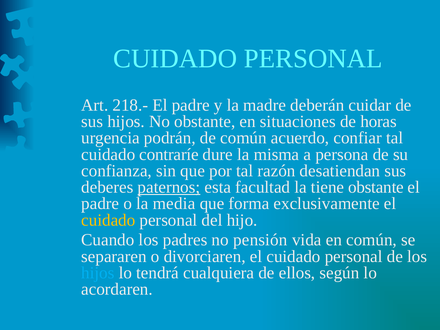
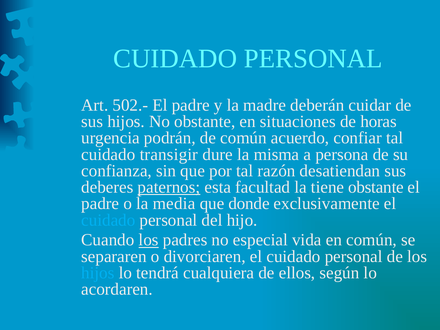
218.-: 218.- -> 502.-
contraríe: contraríe -> transigir
forma: forma -> donde
cuidado at (108, 220) colour: yellow -> light blue
los at (149, 240) underline: none -> present
pensión: pensión -> especial
